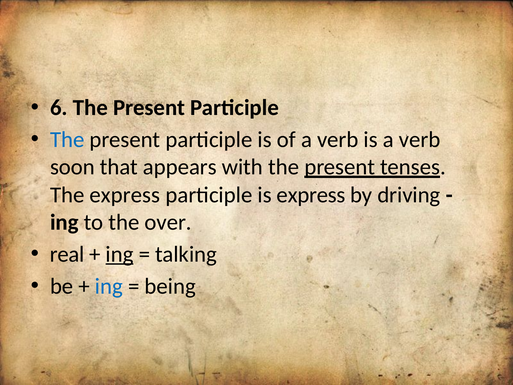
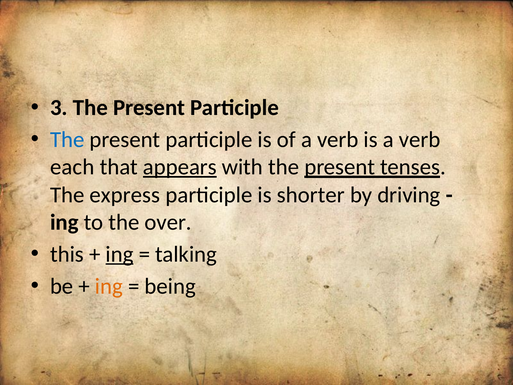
6: 6 -> 3
soon: soon -> each
appears underline: none -> present
is express: express -> shorter
real: real -> this
ing at (109, 286) colour: blue -> orange
